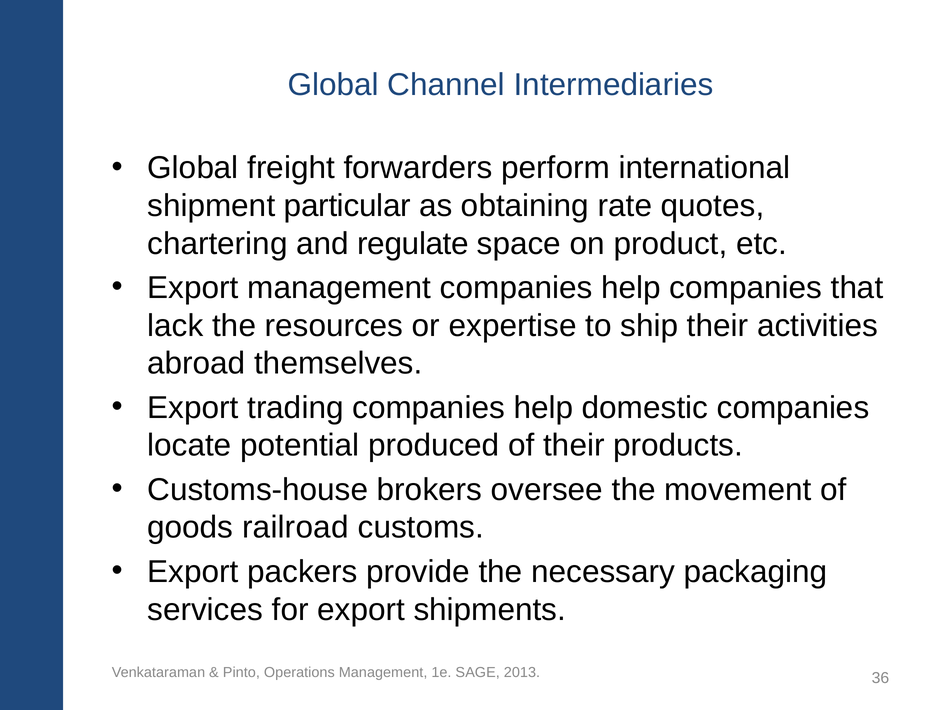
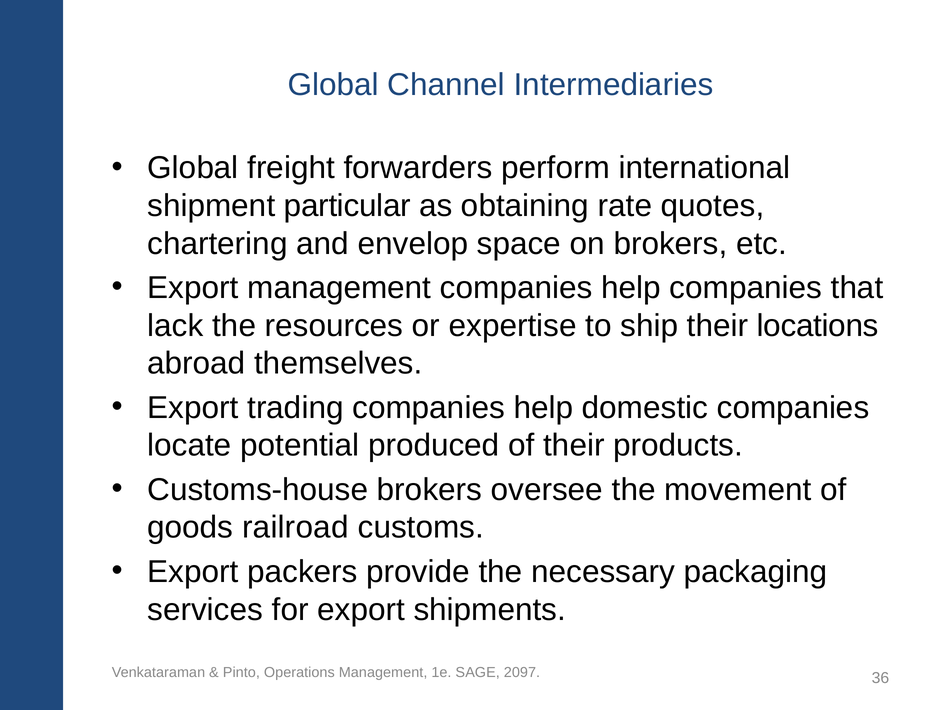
regulate: regulate -> envelop
on product: product -> brokers
activities: activities -> locations
2013: 2013 -> 2097
